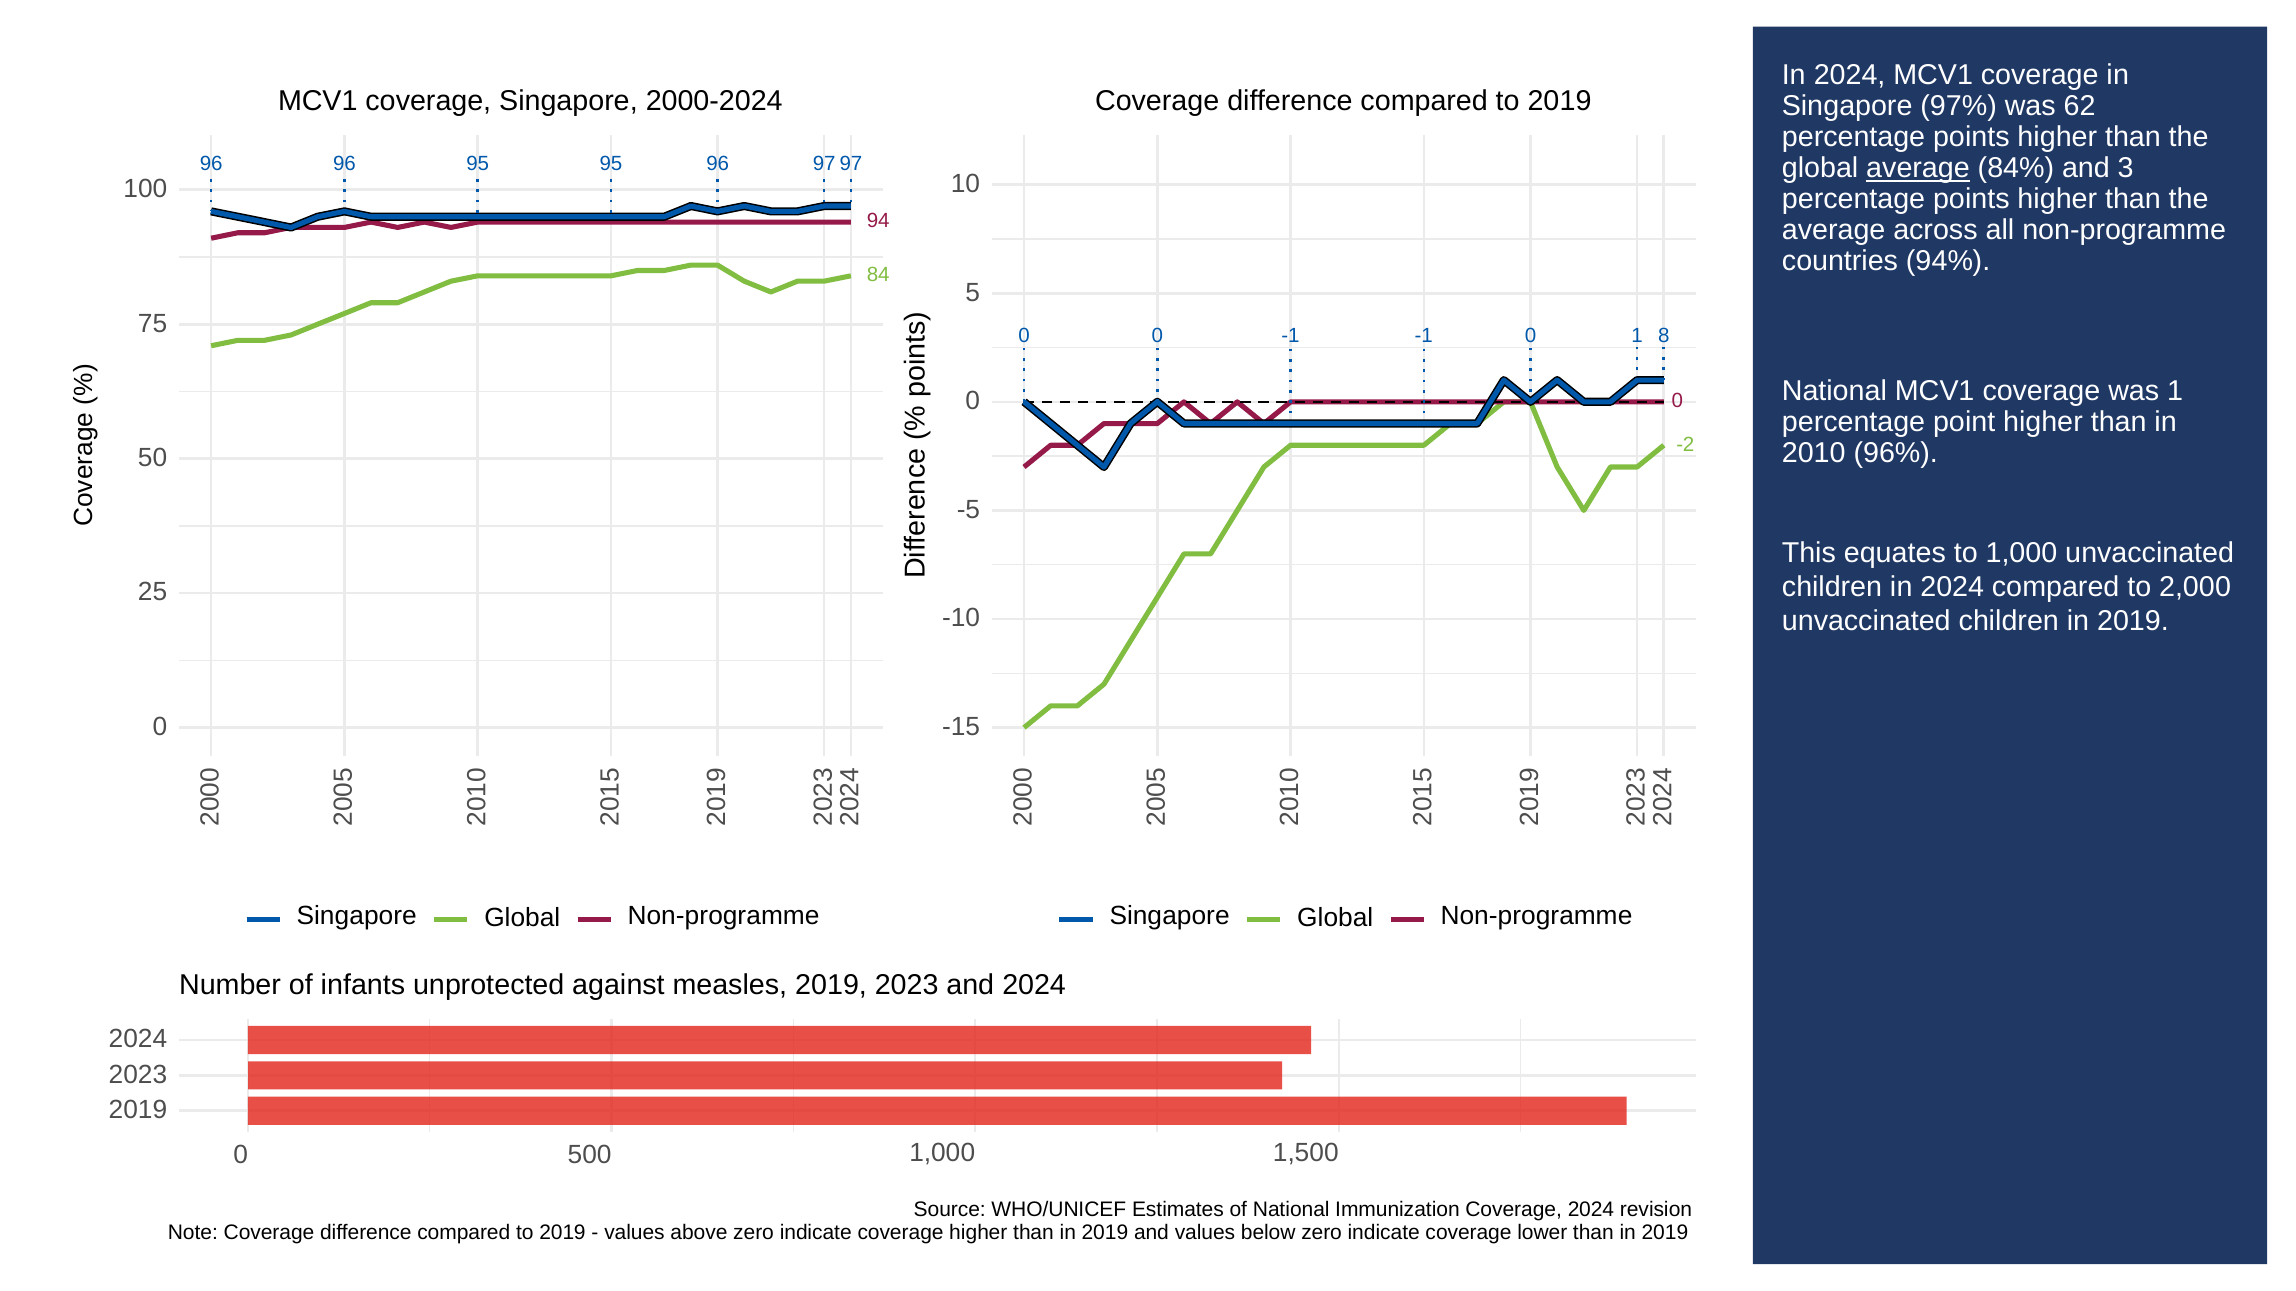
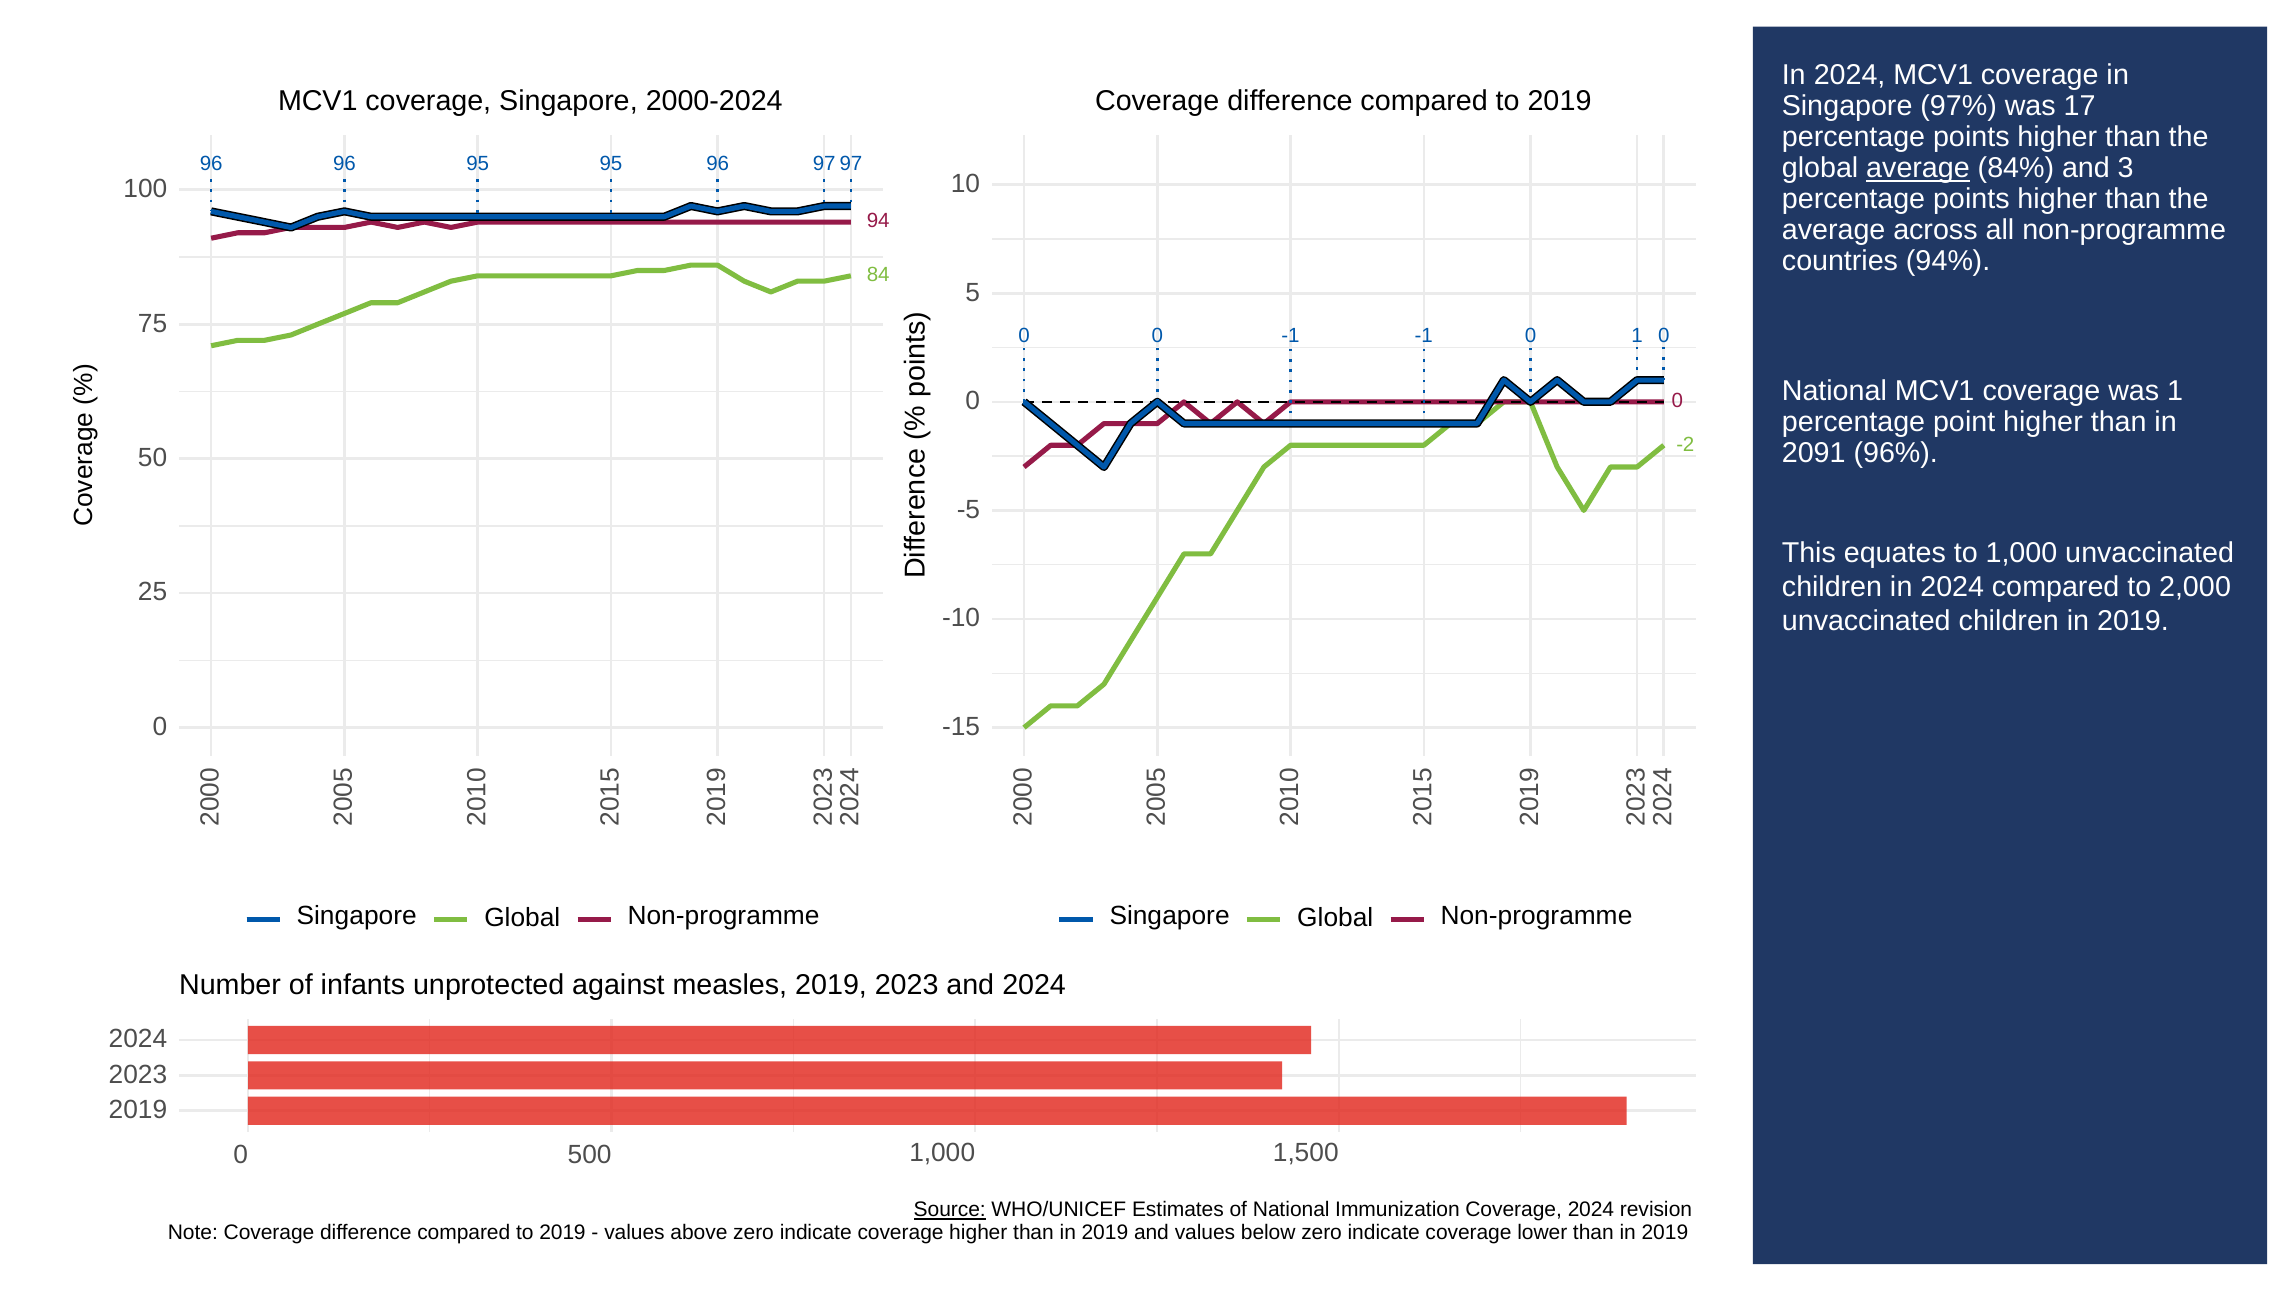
62: 62 -> 17
-1 0 1 8: 8 -> 0
2010: 2010 -> 2091
Source underline: none -> present
